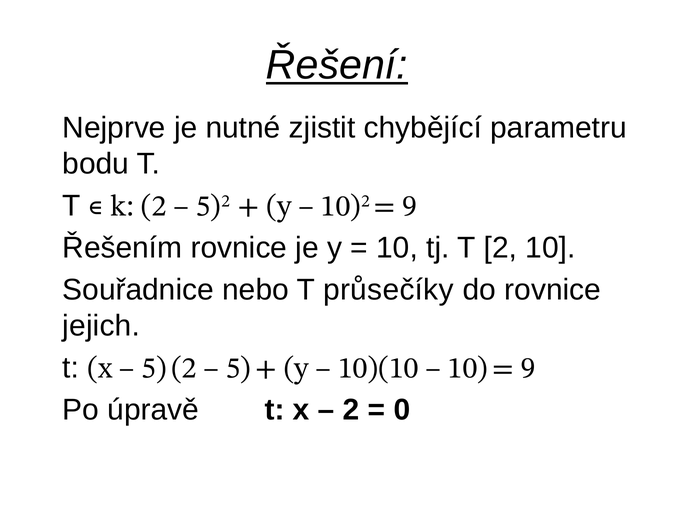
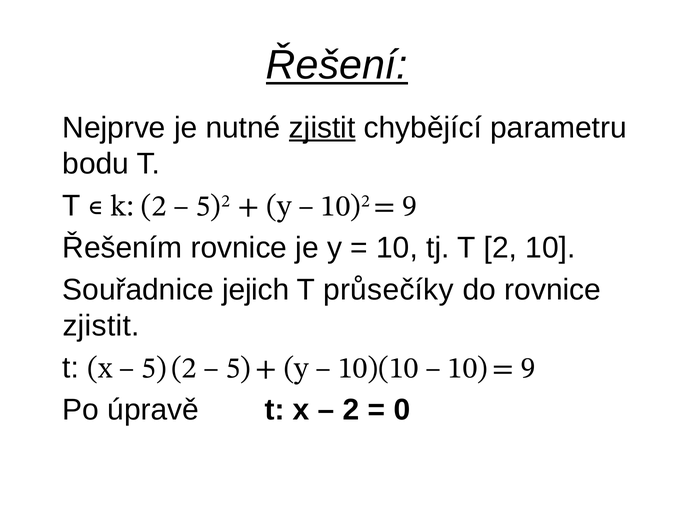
zjistit at (322, 128) underline: none -> present
nebo: nebo -> jejich
jejich at (101, 325): jejich -> zjistit
